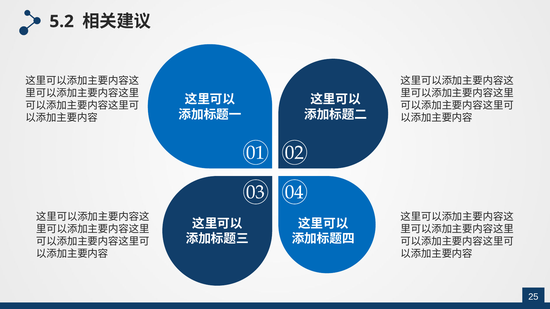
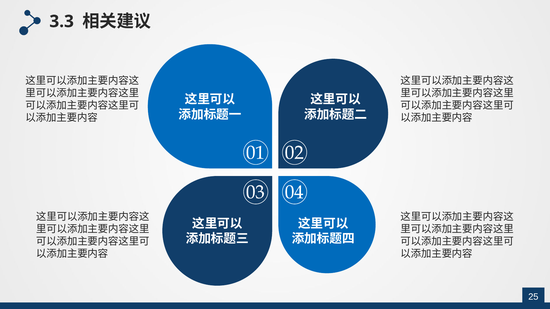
5.2: 5.2 -> 3.3
